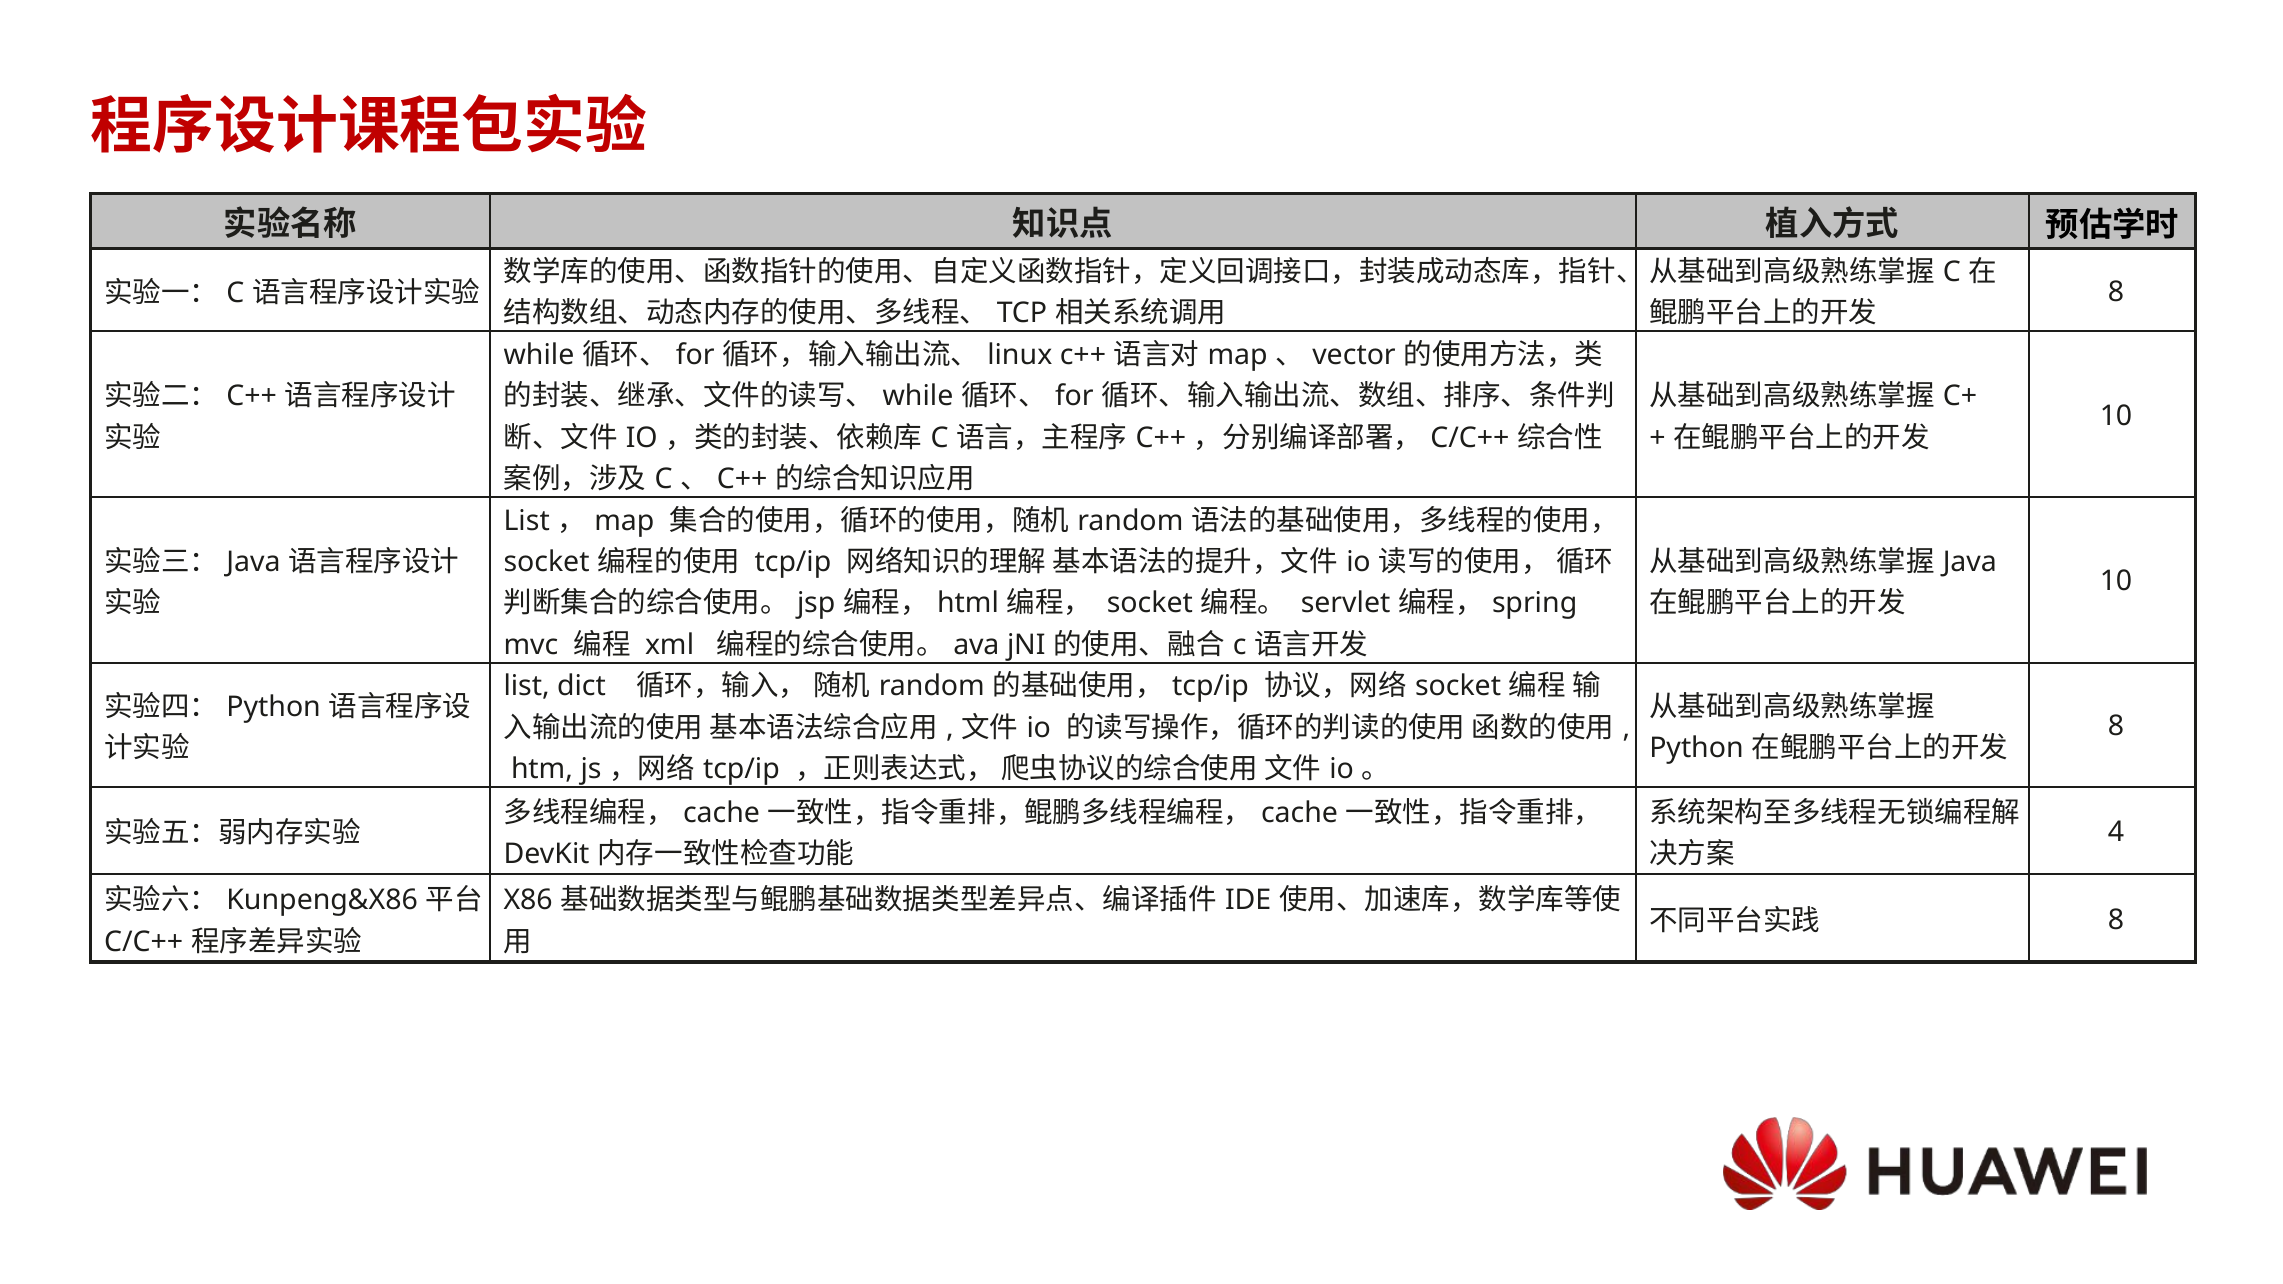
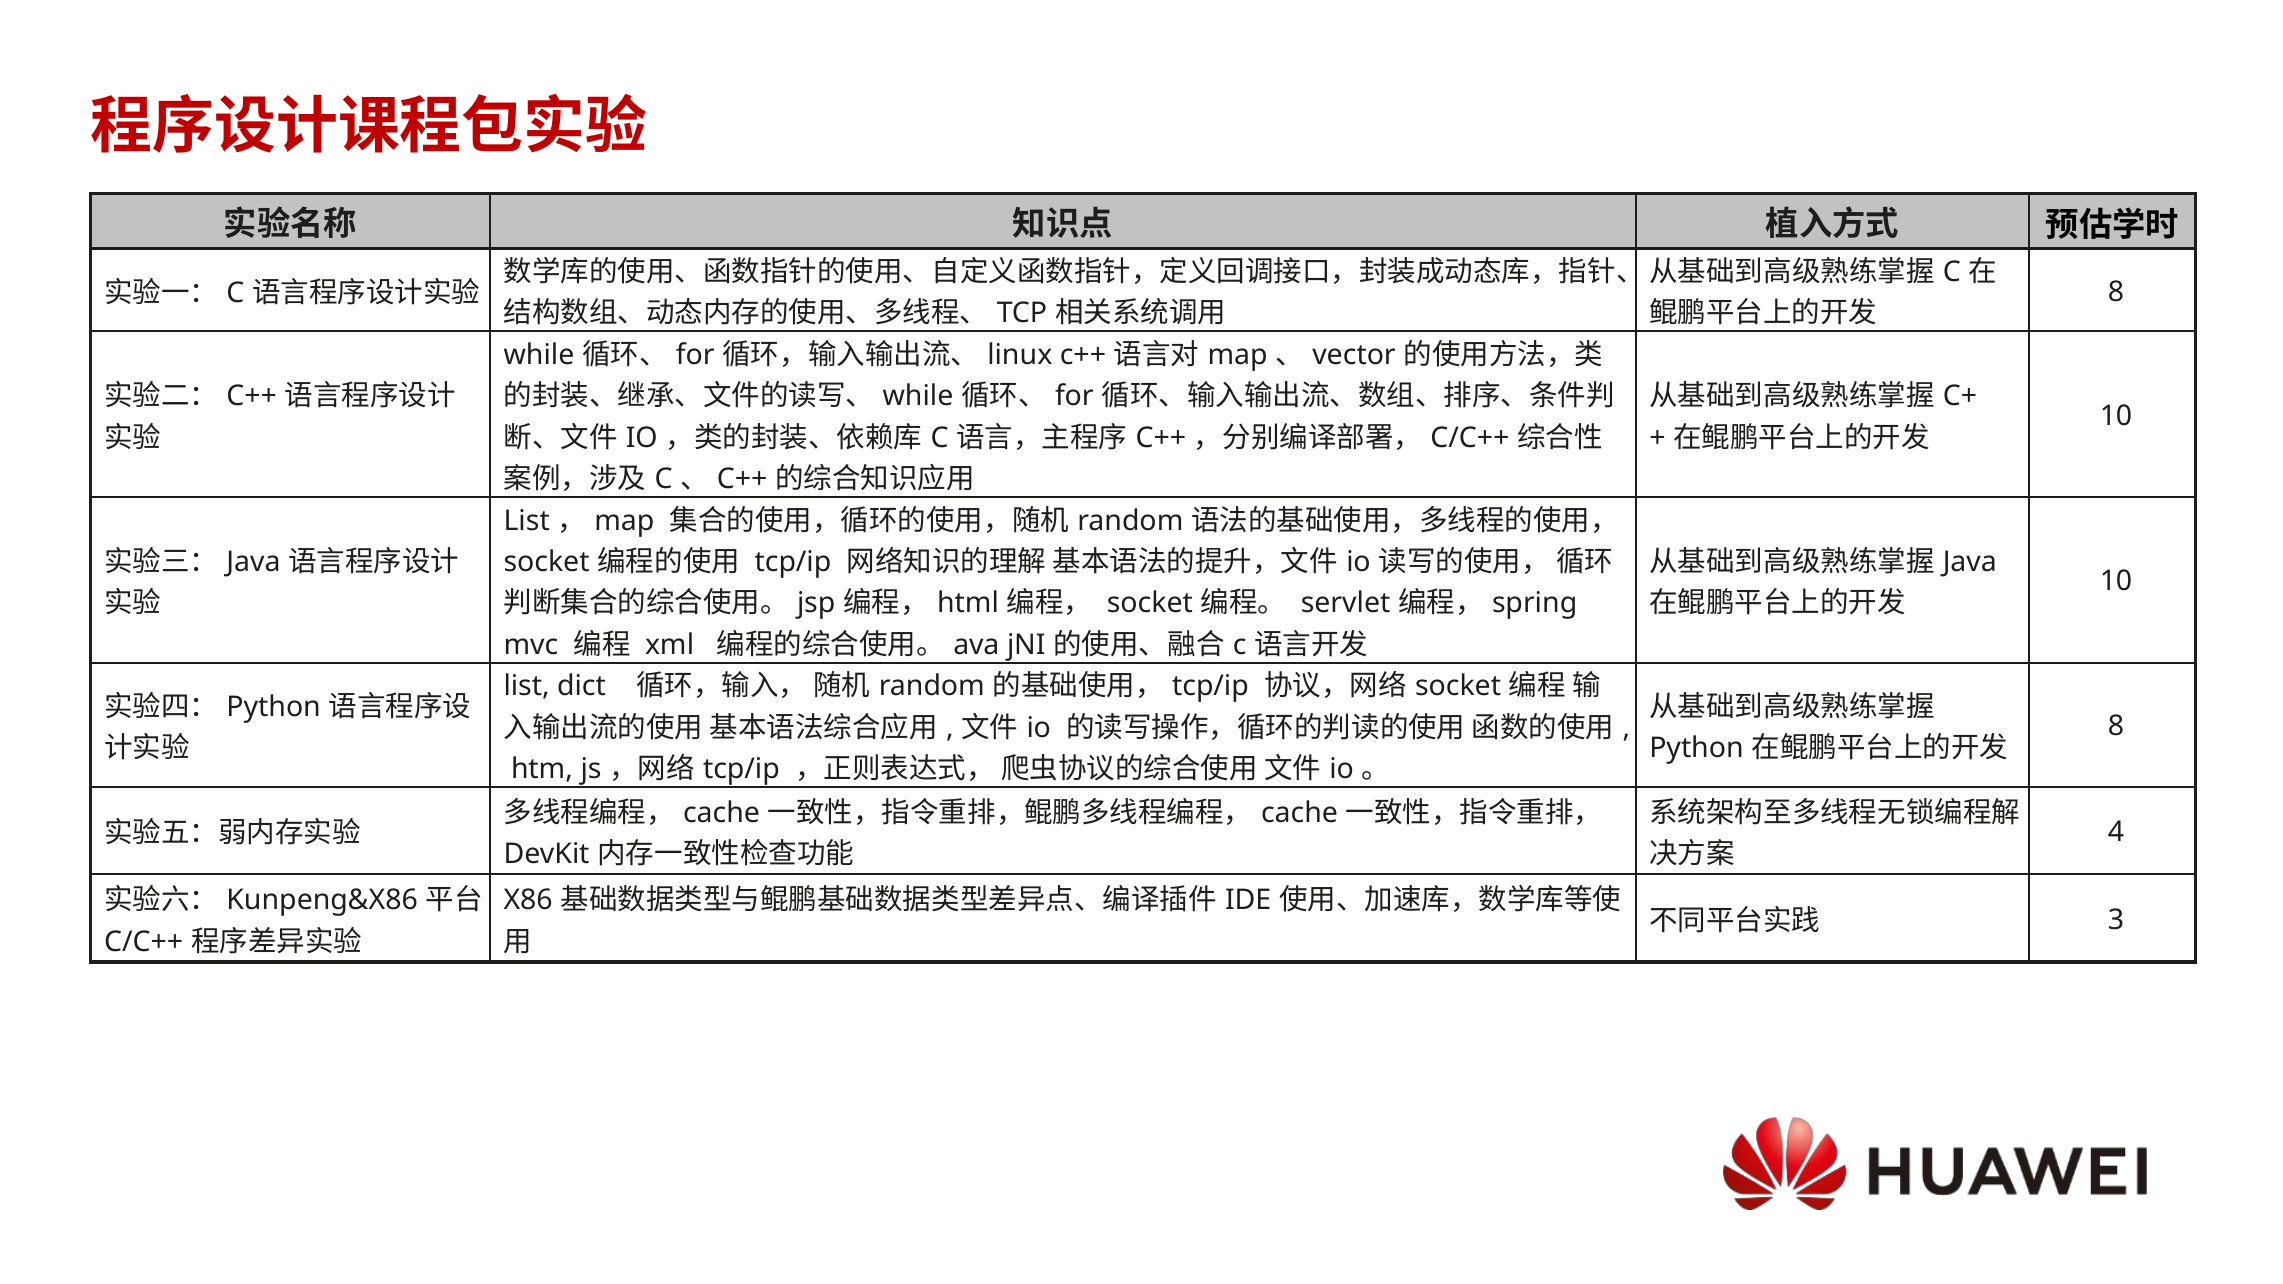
8 at (2116, 920): 8 -> 3
